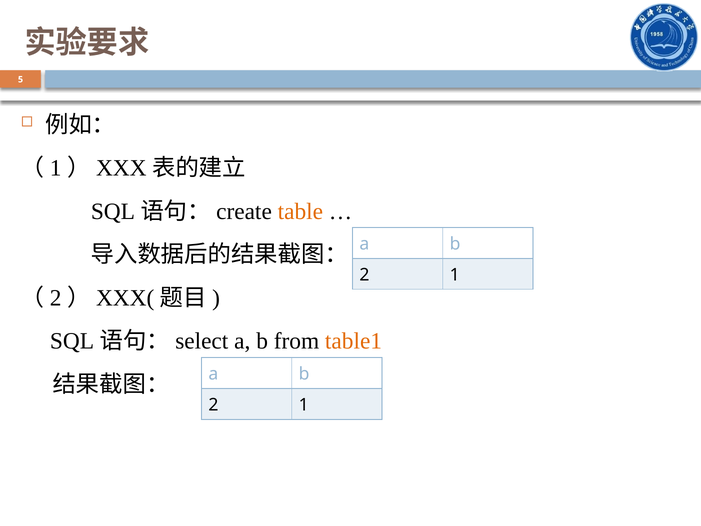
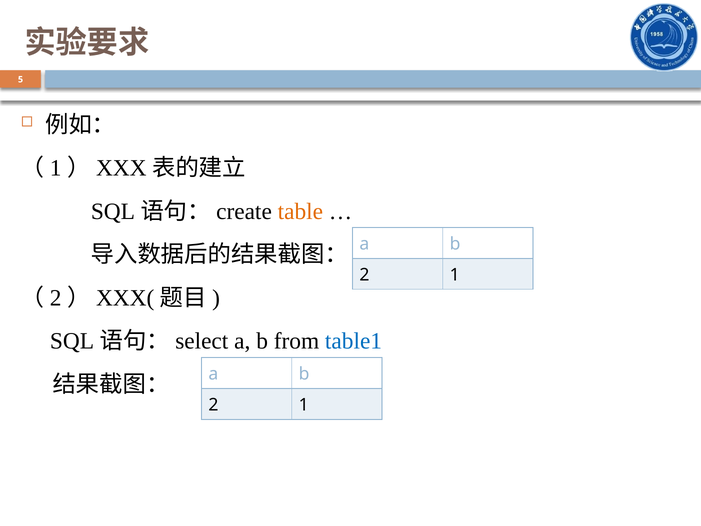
table1 colour: orange -> blue
